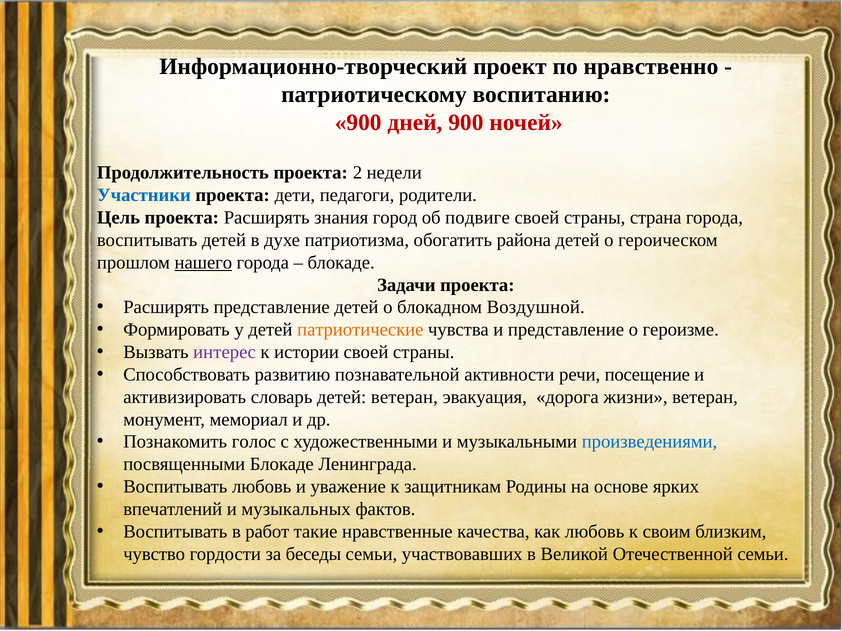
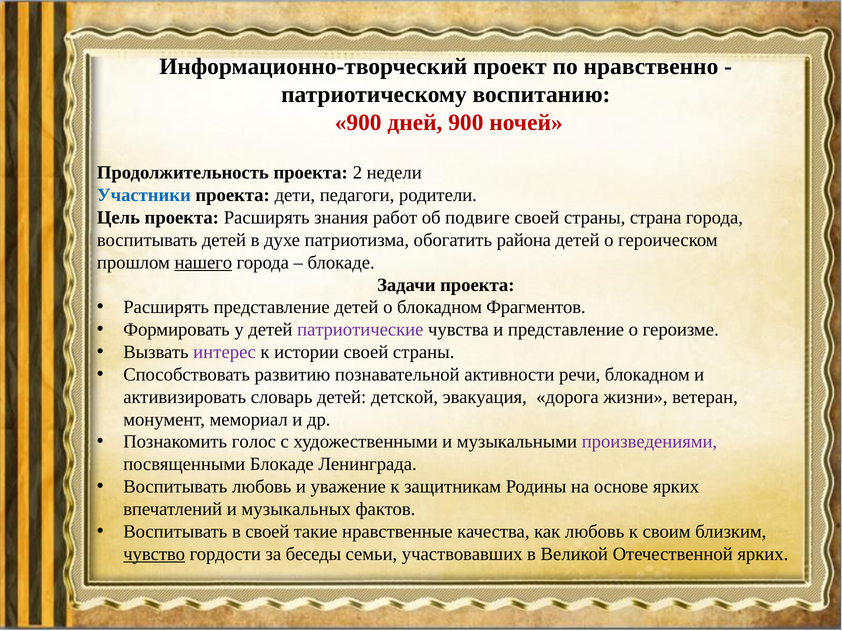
город: город -> работ
Воздушной: Воздушной -> Фрагментов
патриотические colour: orange -> purple
речи посещение: посещение -> блокадном
детей ветеран: ветеран -> детской
произведениями colour: blue -> purple
в работ: работ -> своей
чувство underline: none -> present
Отечественной семьи: семьи -> ярких
